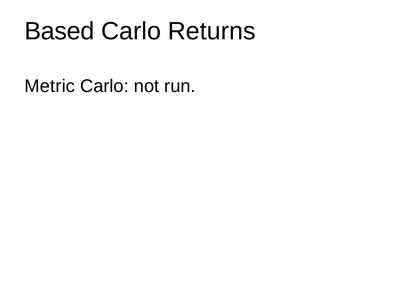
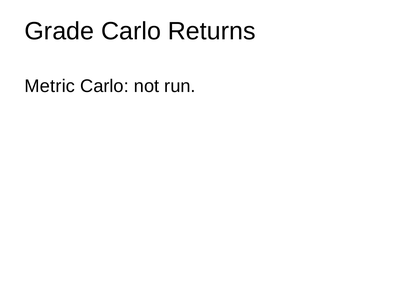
Based: Based -> Grade
